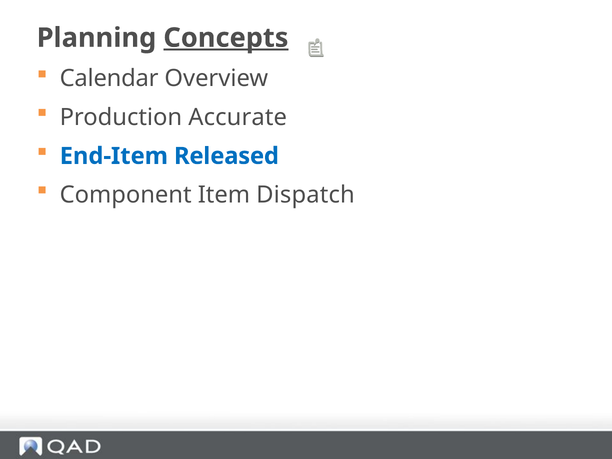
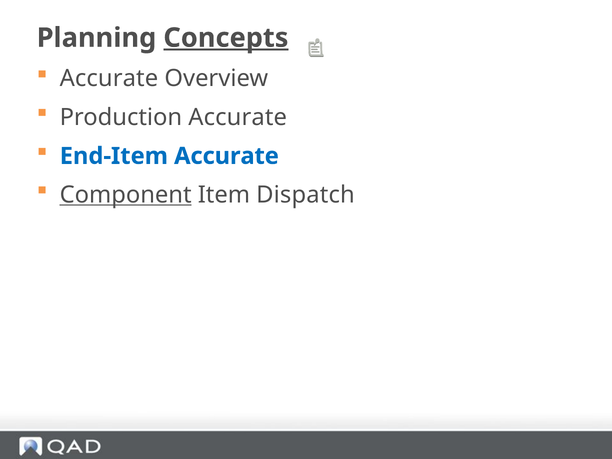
Calendar at (109, 79): Calendar -> Accurate
End-Item Released: Released -> Accurate
Component underline: none -> present
